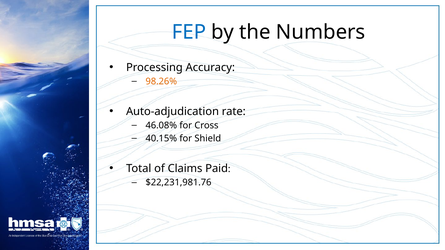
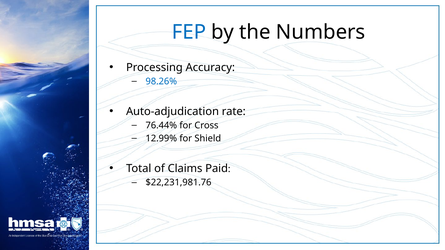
98.26% colour: orange -> blue
46.08%: 46.08% -> 76.44%
40.15%: 40.15% -> 12.99%
